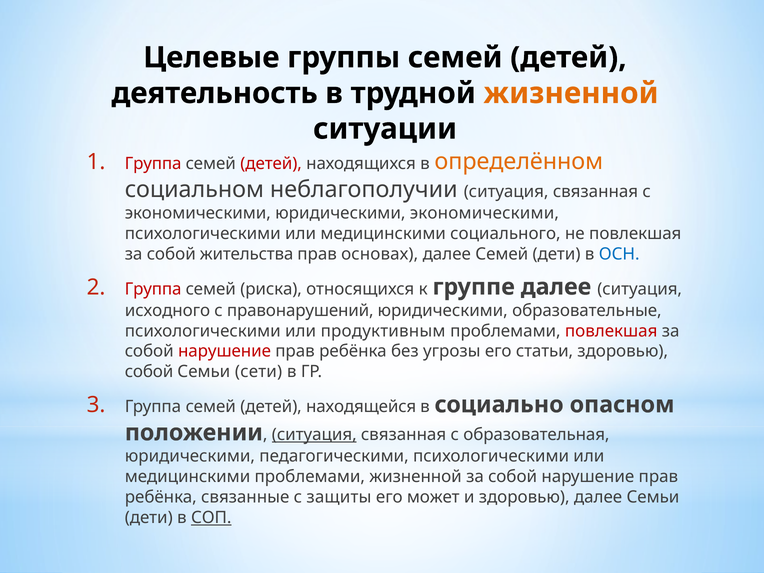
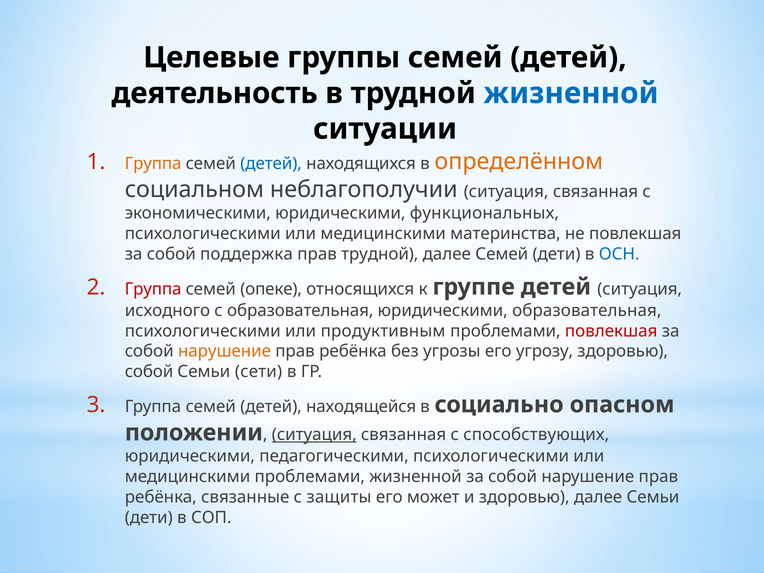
жизненной at (571, 93) colour: orange -> blue
Группа at (153, 164) colour: red -> orange
детей at (271, 164) colour: red -> blue
юридическими экономическими: экономическими -> функциональных
социального: социального -> материнства
жительства: жительства -> поддержка
прав основах: основах -> трудной
риска: риска -> опеке
группе далее: далее -> детей
с правонарушений: правонарушений -> образовательная
юридическими образовательные: образовательные -> образовательная
нарушение at (225, 351) colour: red -> orange
статьи: статьи -> угрозу
образовательная: образовательная -> способствующих
СОП underline: present -> none
